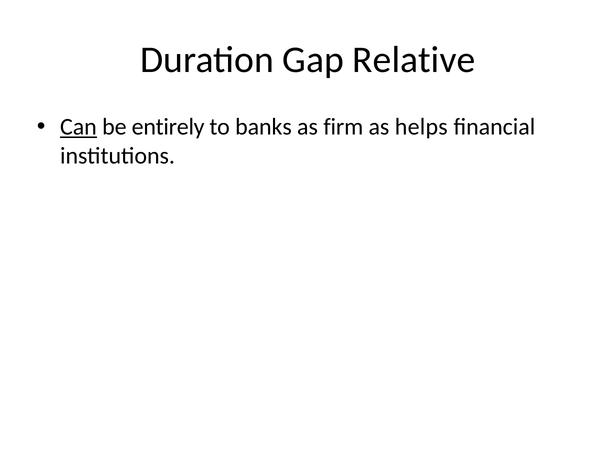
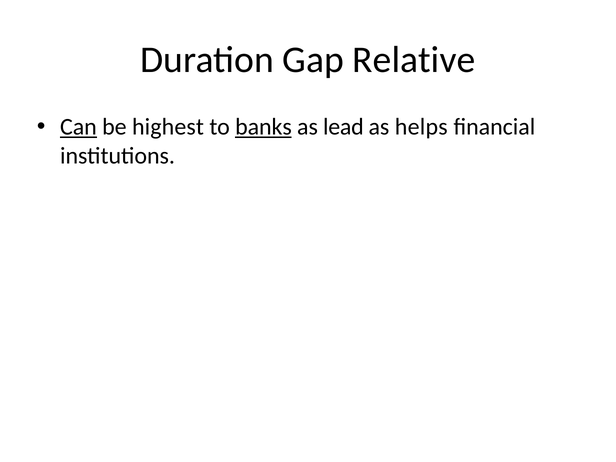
entirely: entirely -> highest
banks underline: none -> present
firm: firm -> lead
